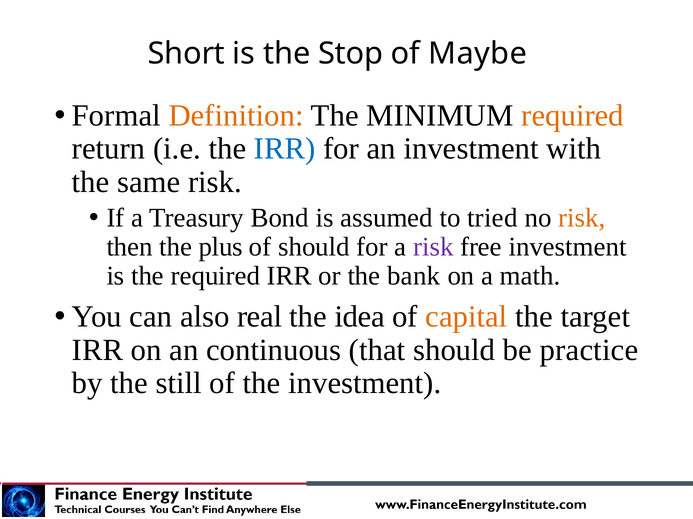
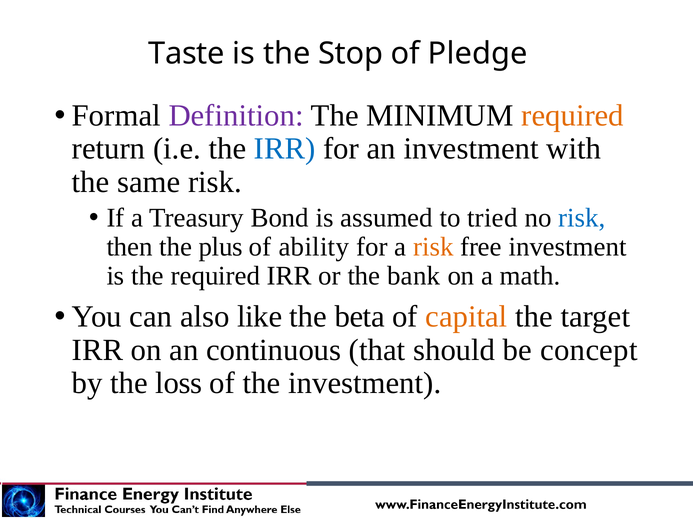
Short: Short -> Taste
Maybe: Maybe -> Pledge
Definition colour: orange -> purple
risk at (582, 218) colour: orange -> blue
of should: should -> ability
risk at (433, 247) colour: purple -> orange
real: real -> like
idea: idea -> beta
practice: practice -> concept
still: still -> loss
